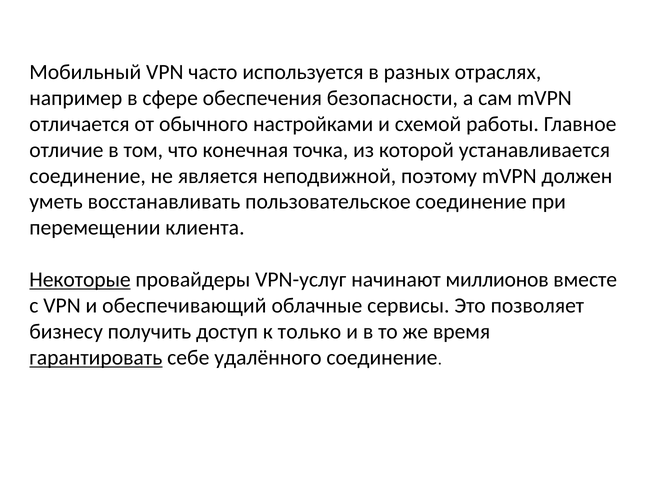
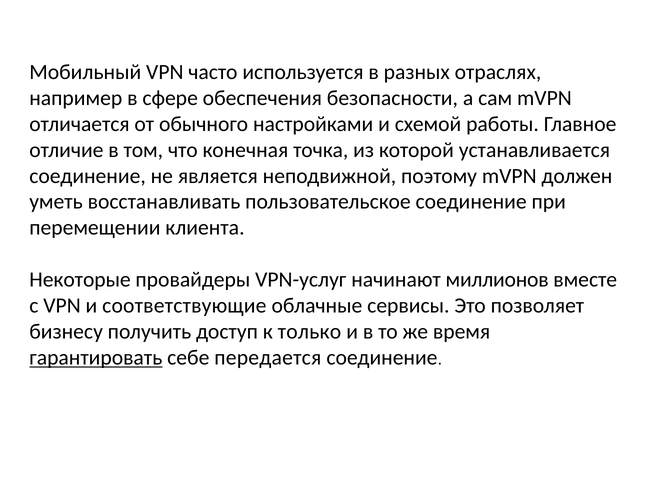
Некоторые underline: present -> none
обеспечивающий: обеспечивающий -> соответствующие
удалённого: удалённого -> передается
